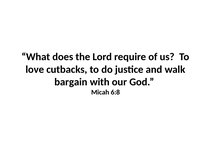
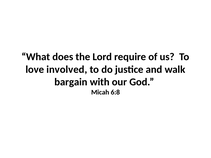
cutbacks: cutbacks -> involved
